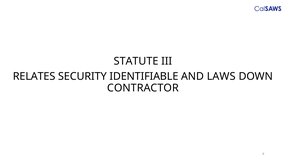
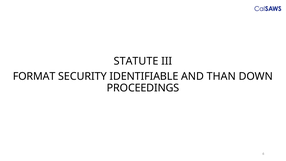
RELATES: RELATES -> FORMAT
LAWS: LAWS -> THAN
CONTRACTOR: CONTRACTOR -> PROCEEDINGS
